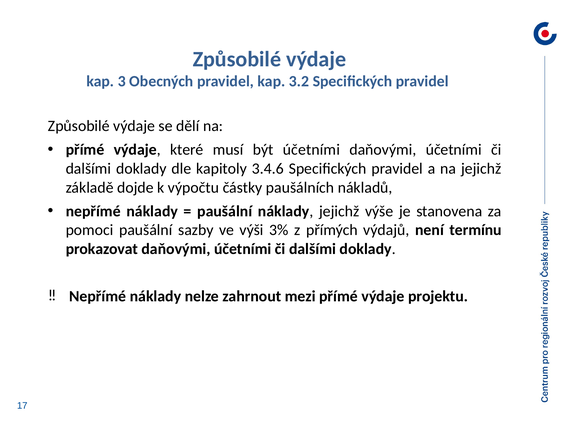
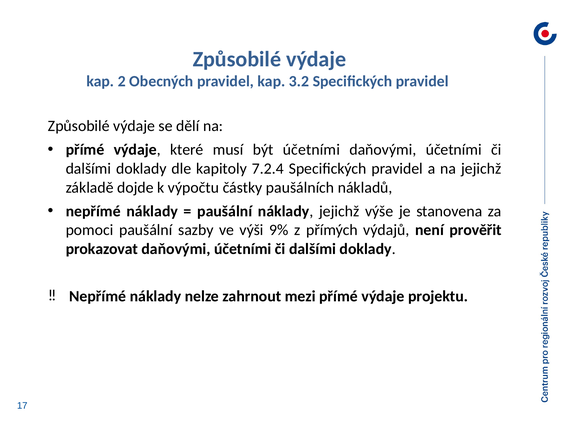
3: 3 -> 2
3.4.6: 3.4.6 -> 7.2.4
3%: 3% -> 9%
termínu: termínu -> prověřit
